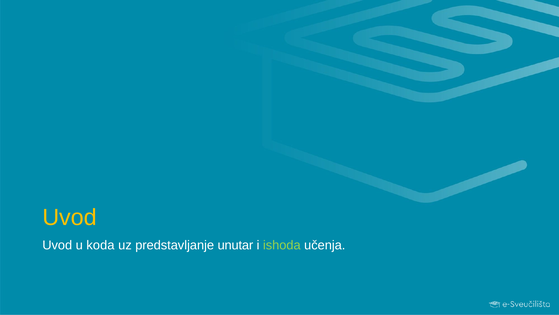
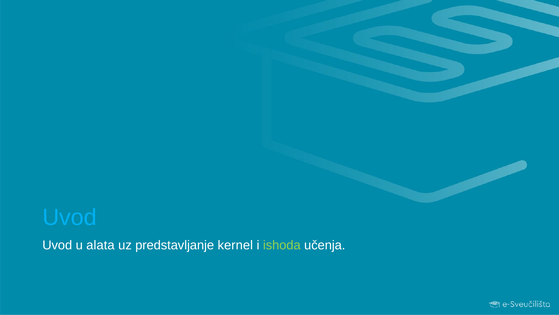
Uvod at (69, 217) colour: yellow -> light blue
koda: koda -> alata
unutar: unutar -> kernel
